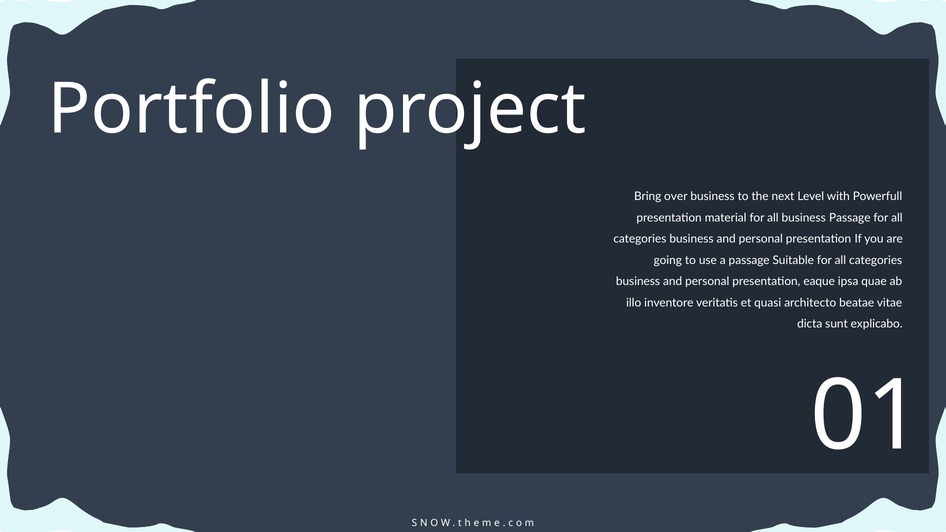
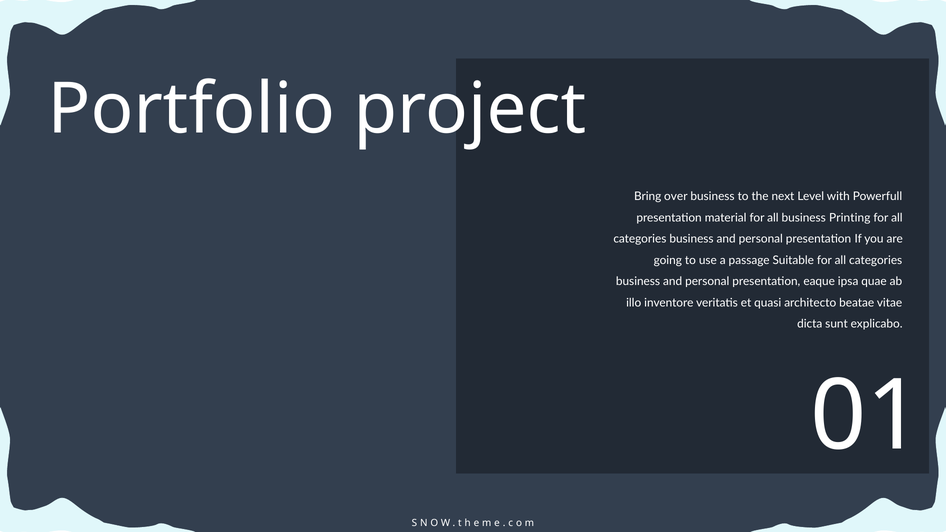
business Passage: Passage -> Printing
